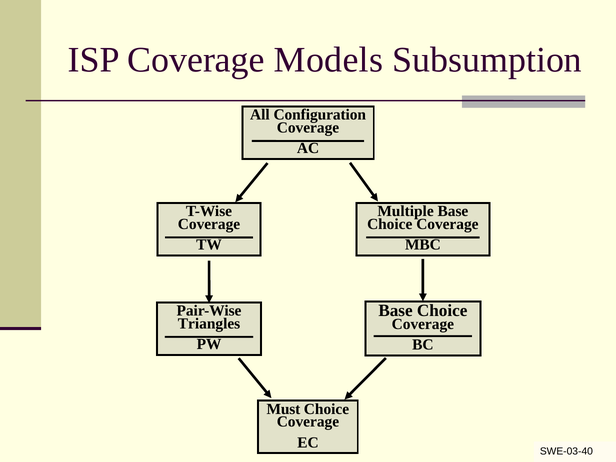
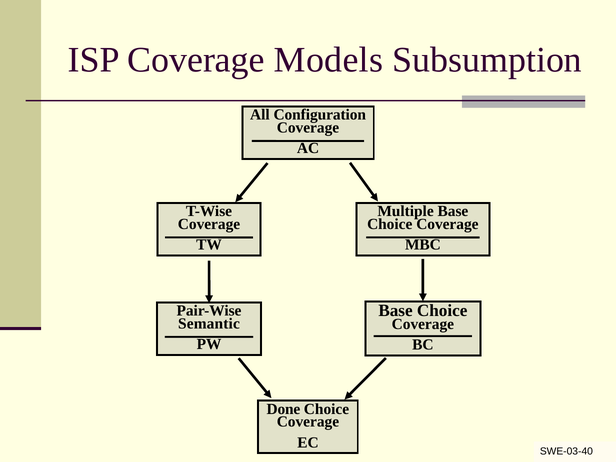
Triangles: Triangles -> Semantic
Must: Must -> Done
